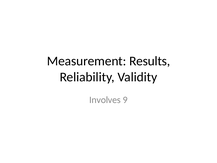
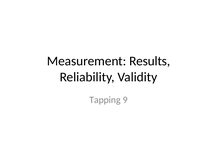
Involves: Involves -> Tapping
